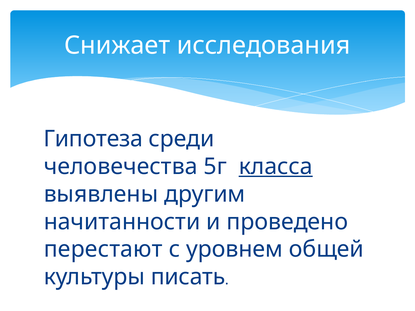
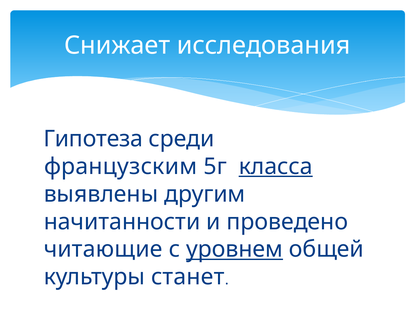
человечества: человечества -> французским
перестают: перестают -> читающие
уровнем underline: none -> present
писать: писать -> станет
